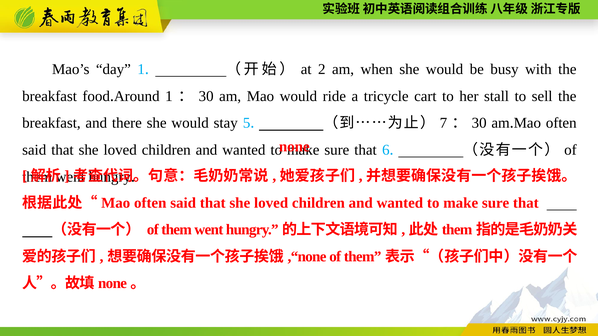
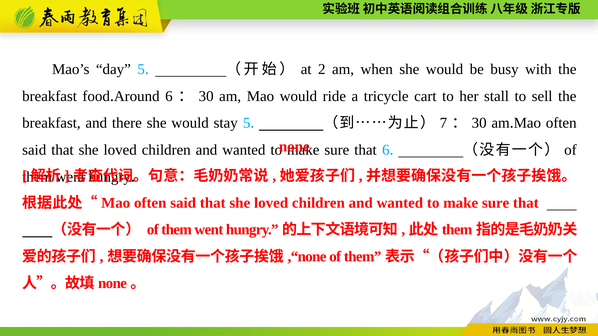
day 1: 1 -> 5
1 at (169, 96): 1 -> 6
